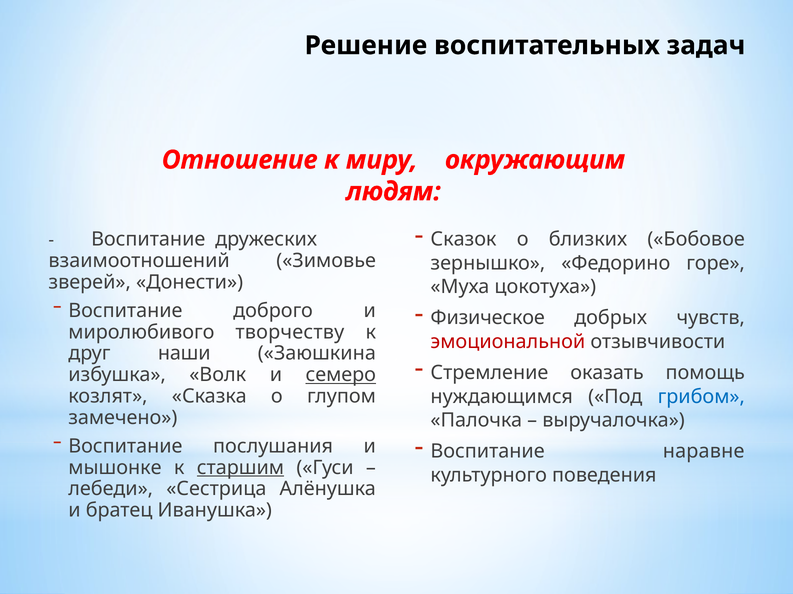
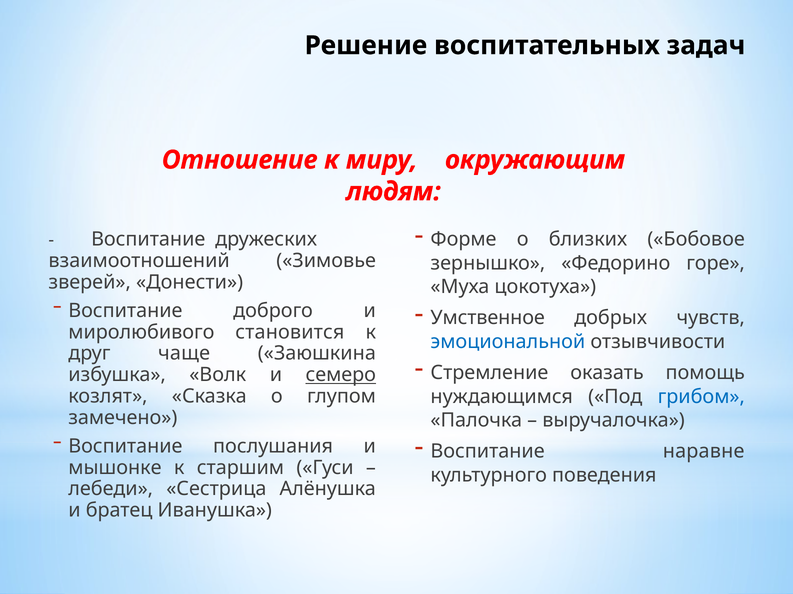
Сказок: Сказок -> Форме
Физическое: Физическое -> Умственное
творчеству: творчеству -> становится
эмоциональной colour: red -> blue
наши: наши -> чаще
старшим underline: present -> none
